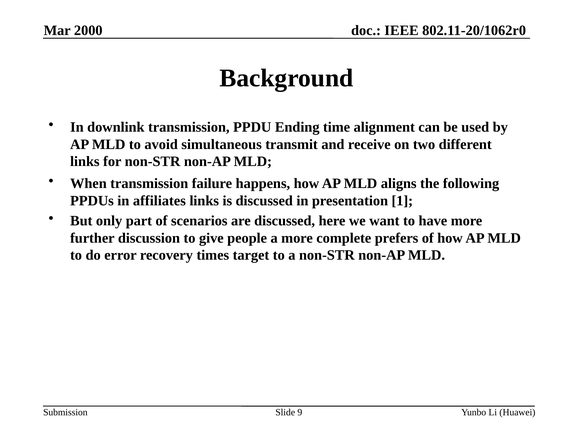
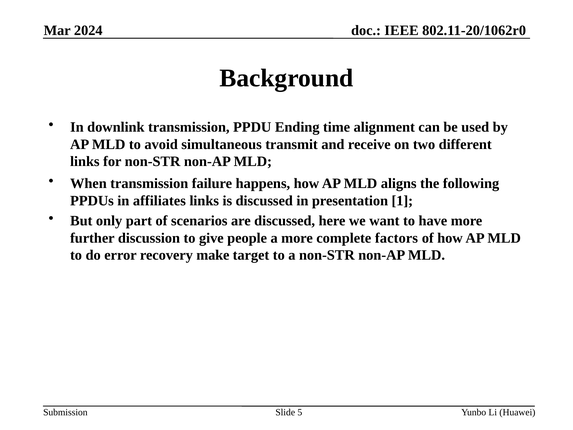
2000: 2000 -> 2024
prefers: prefers -> factors
times: times -> make
9: 9 -> 5
